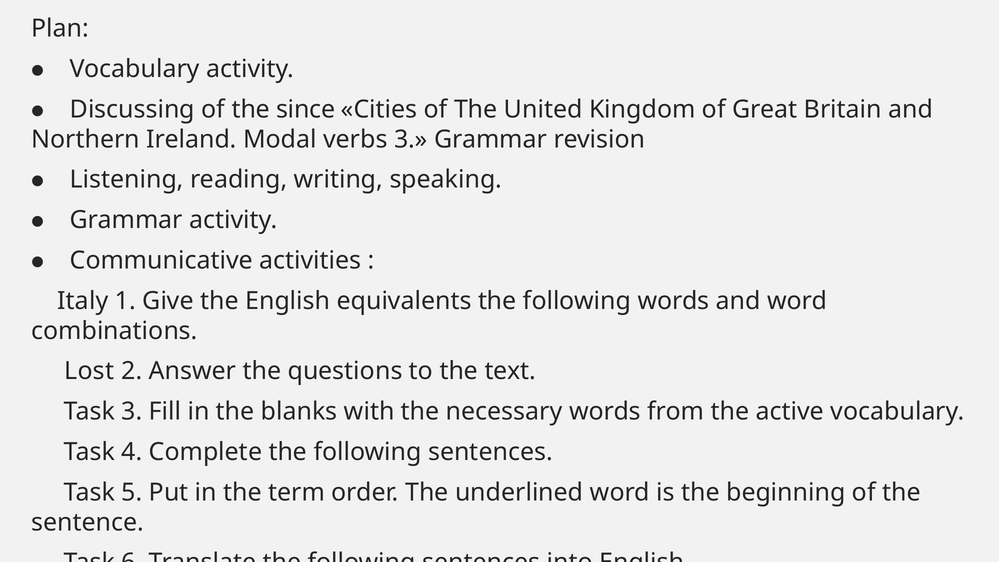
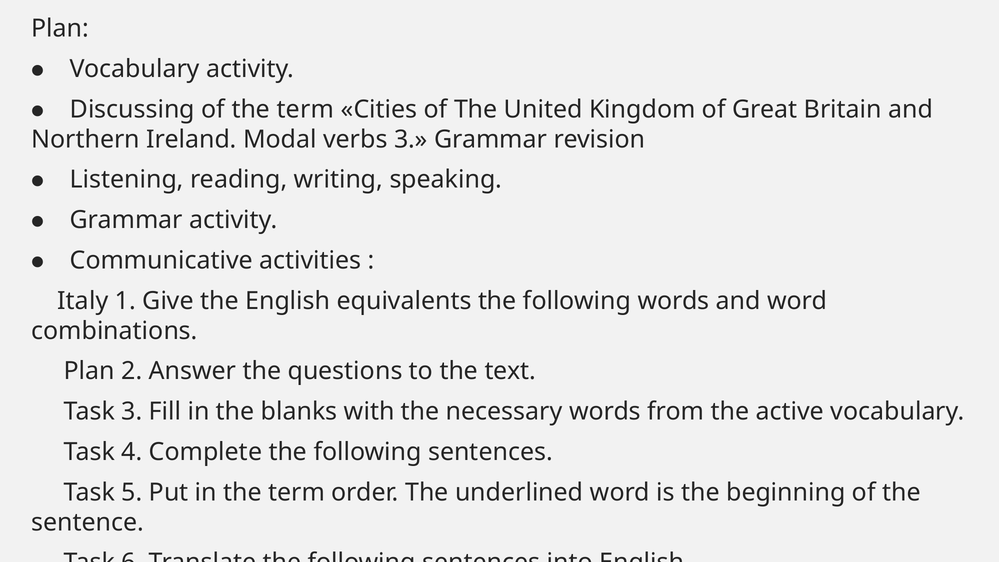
of the since: since -> term
Lost at (89, 371): Lost -> Plan
